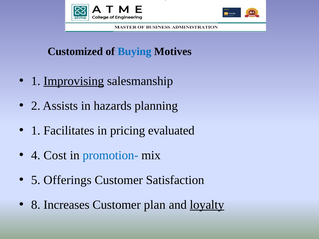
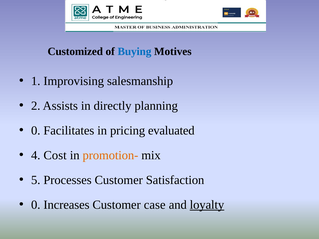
Improvising underline: present -> none
hazards: hazards -> directly
1 at (36, 131): 1 -> 0
promotion- colour: blue -> orange
Offerings: Offerings -> Processes
8 at (36, 205): 8 -> 0
plan: plan -> case
